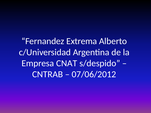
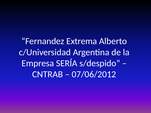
CNAT: CNAT -> SERÍA
